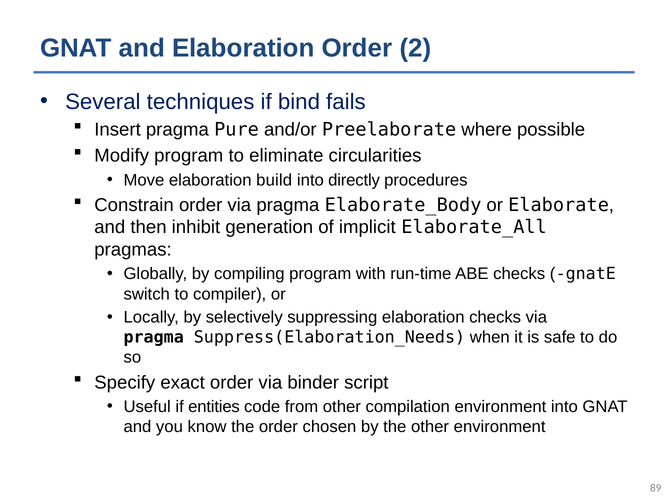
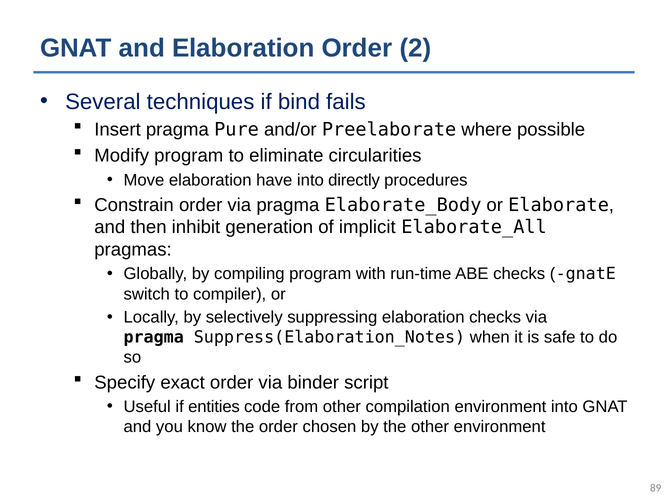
build: build -> have
Suppress(Elaboration_Needs: Suppress(Elaboration_Needs -> Suppress(Elaboration_Notes
